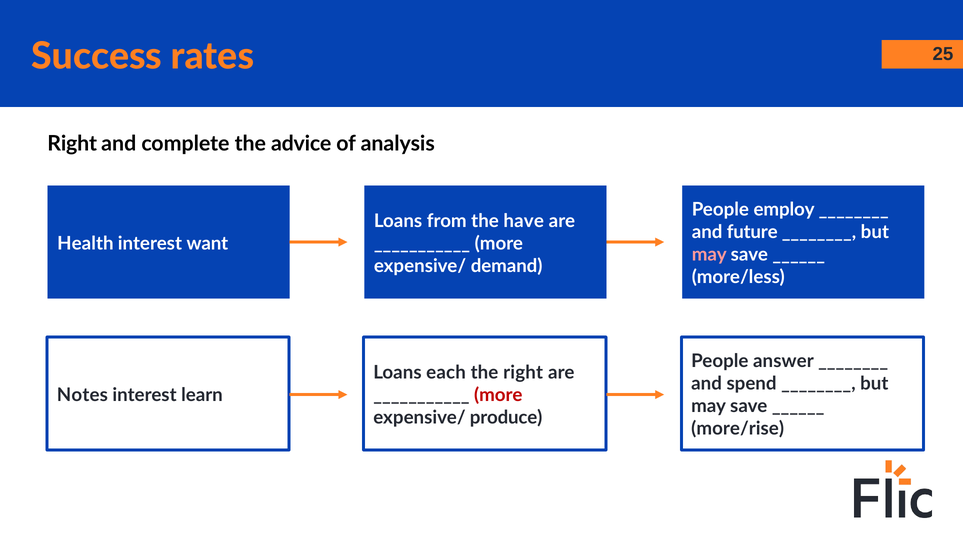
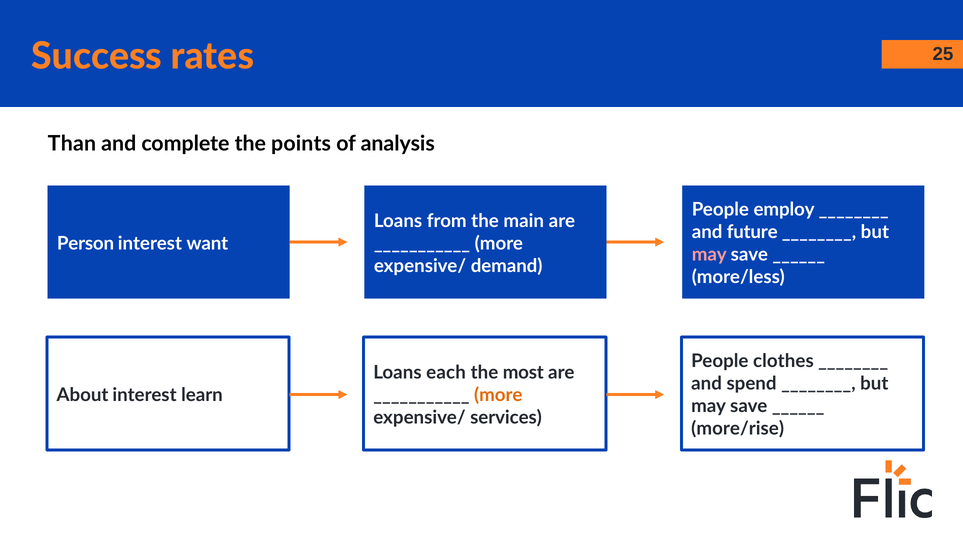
Right at (72, 144): Right -> Than
advice: advice -> points
have: have -> main
Health: Health -> Person
answer: answer -> clothes
the right: right -> most
Notes: Notes -> About
more at (498, 395) colour: red -> orange
produce: produce -> services
